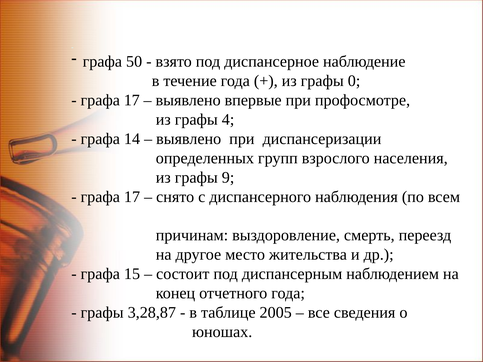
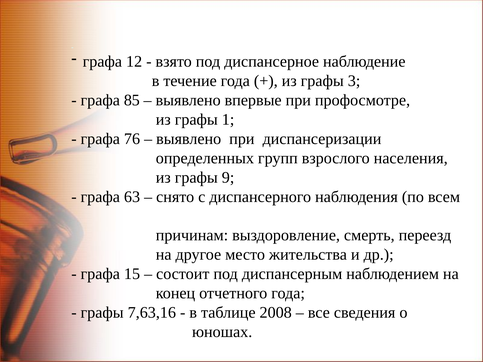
50: 50 -> 12
0: 0 -> 3
17 at (132, 100): 17 -> 85
4: 4 -> 1
14: 14 -> 76
17 at (132, 197): 17 -> 63
3,28,87: 3,28,87 -> 7,63,16
2005: 2005 -> 2008
